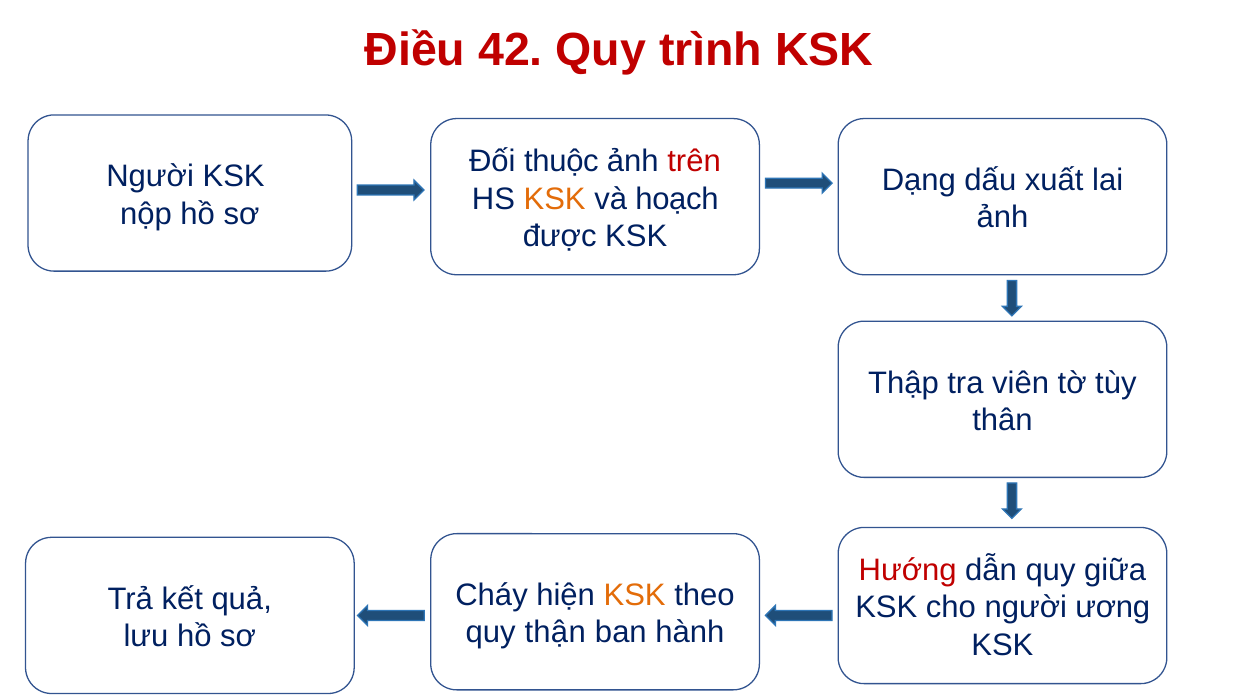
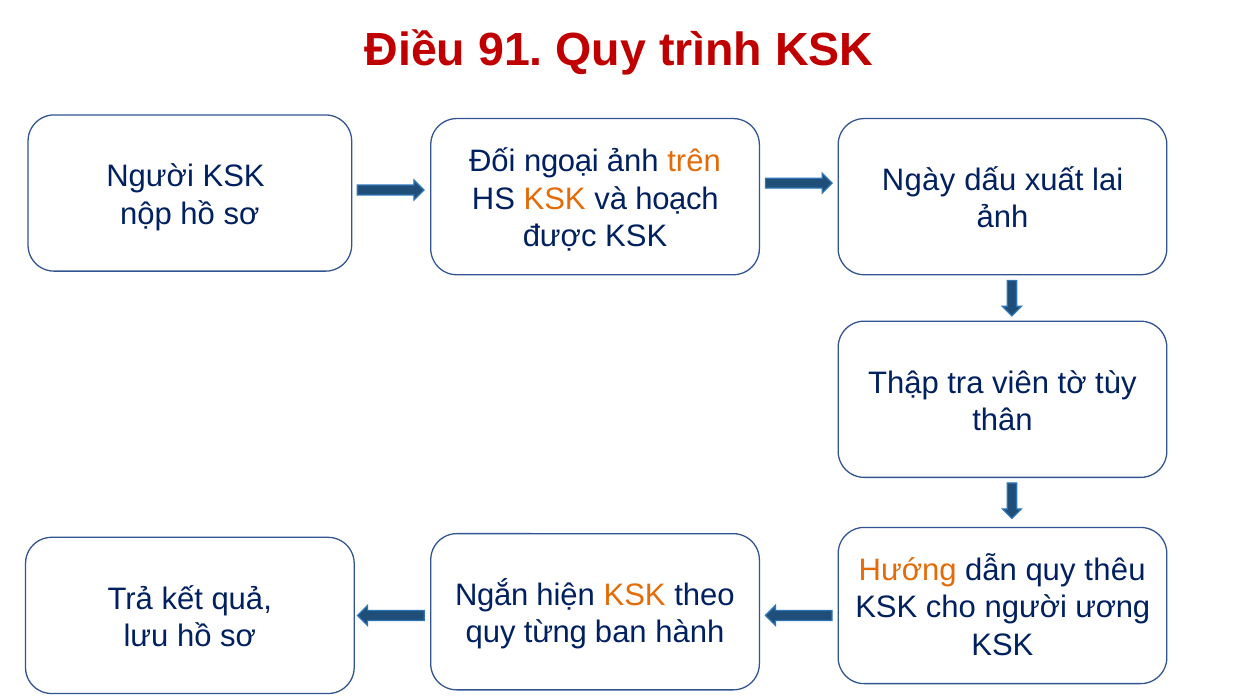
42: 42 -> 91
thuộc: thuộc -> ngoại
trên colour: red -> orange
Dạng: Dạng -> Ngày
Hướng colour: red -> orange
giữa: giữa -> thêu
Cháy: Cháy -> Ngắn
thận: thận -> từng
